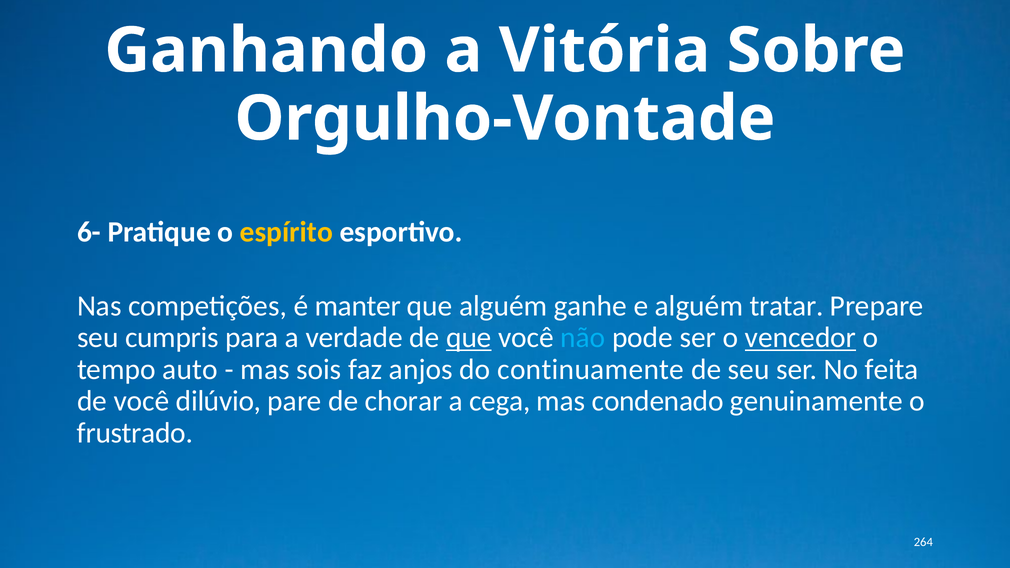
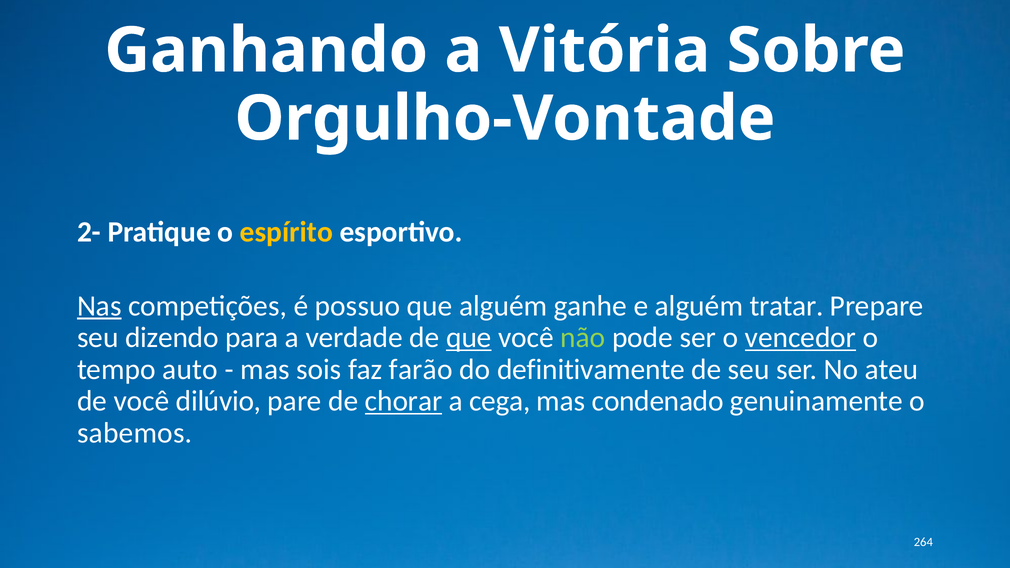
6-: 6- -> 2-
Nas underline: none -> present
manter: manter -> possuo
cumpris: cumpris -> dizendo
não colour: light blue -> light green
anjos: anjos -> farão
continuamente: continuamente -> definitivamente
feita: feita -> ateu
chorar underline: none -> present
frustrado: frustrado -> sabemos
